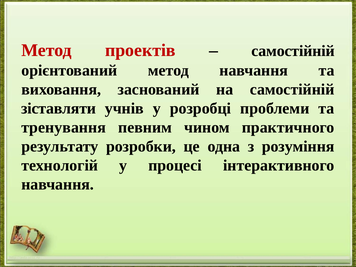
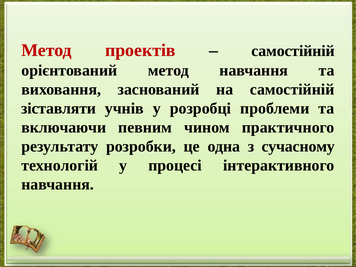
тренування: тренування -> включаючи
розуміння: розуміння -> сучасному
